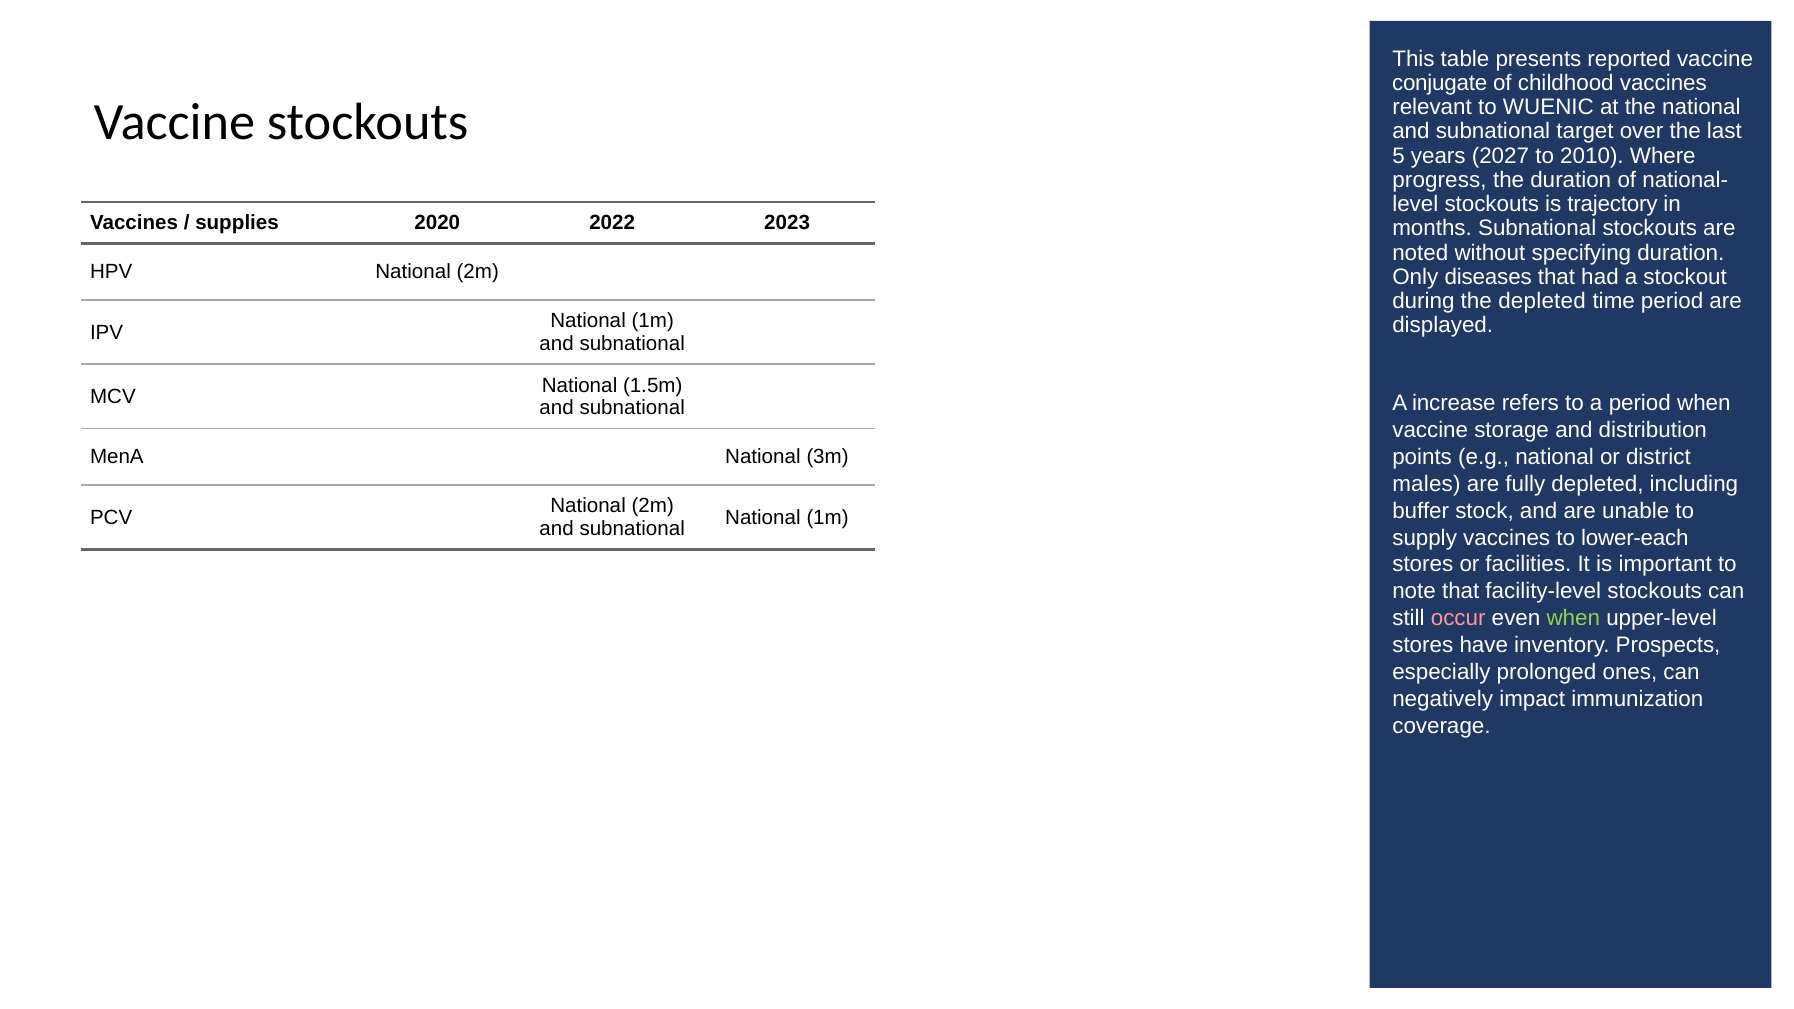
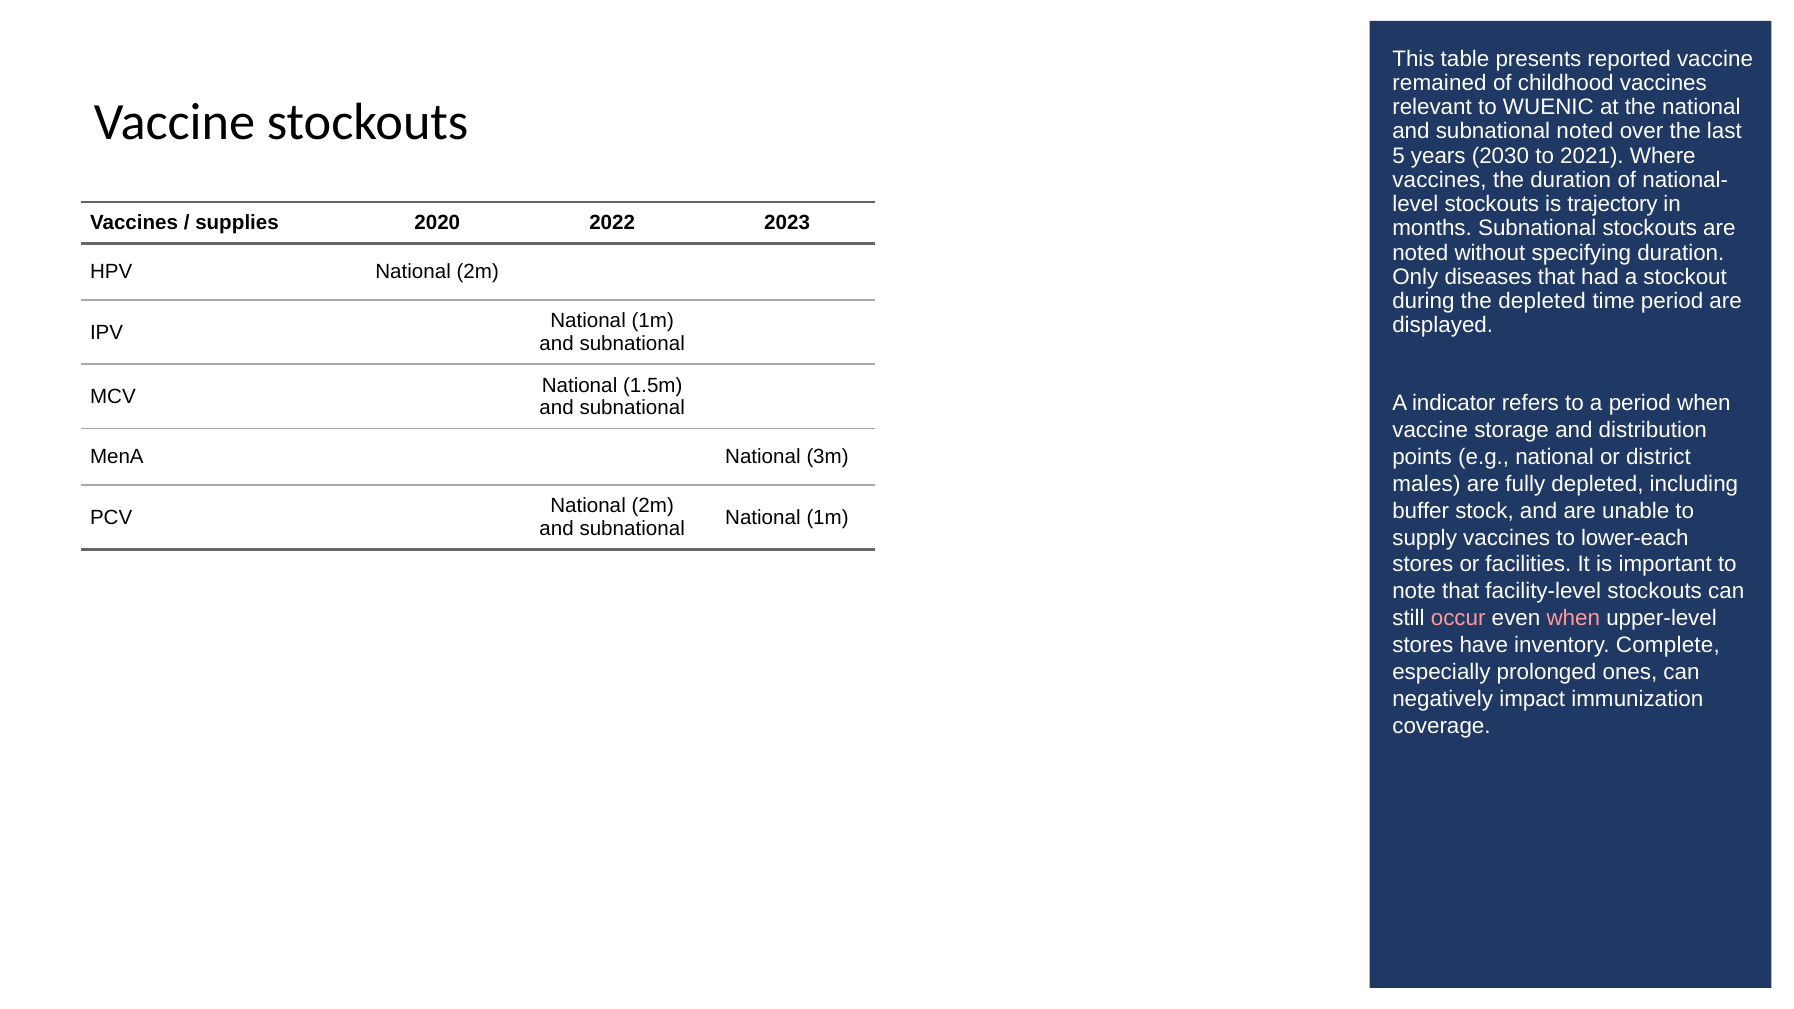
conjugate: conjugate -> remained
subnational target: target -> noted
2027: 2027 -> 2030
2010: 2010 -> 2021
progress at (1440, 180): progress -> vaccines
increase: increase -> indicator
when at (1573, 618) colour: light green -> pink
Prospects: Prospects -> Complete
